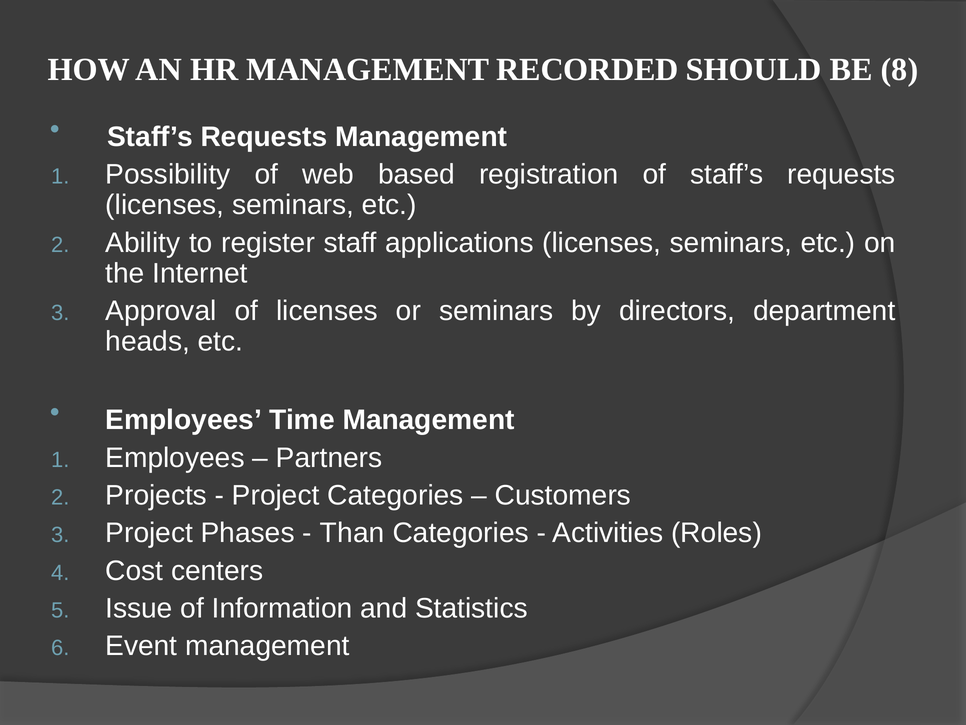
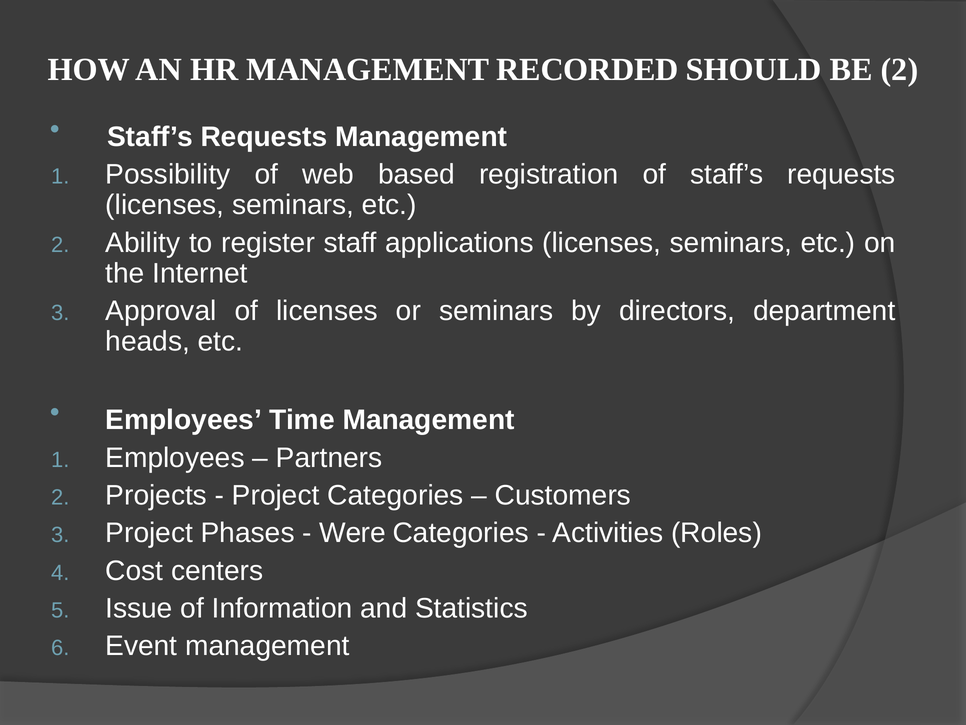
BE 8: 8 -> 2
Than: Than -> Were
